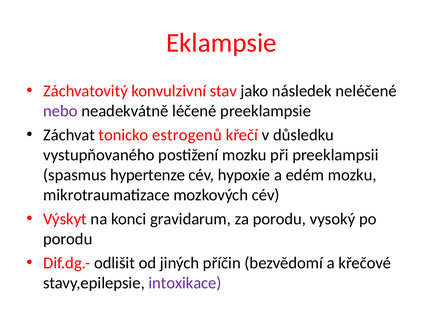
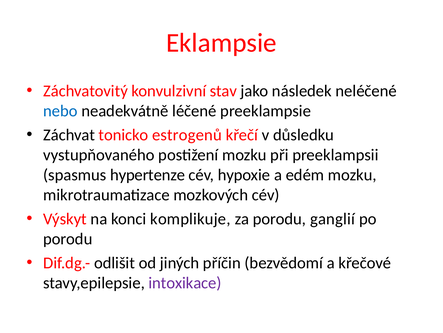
nebo colour: purple -> blue
gravidarum: gravidarum -> komplikuje
vysoký: vysoký -> ganglií
